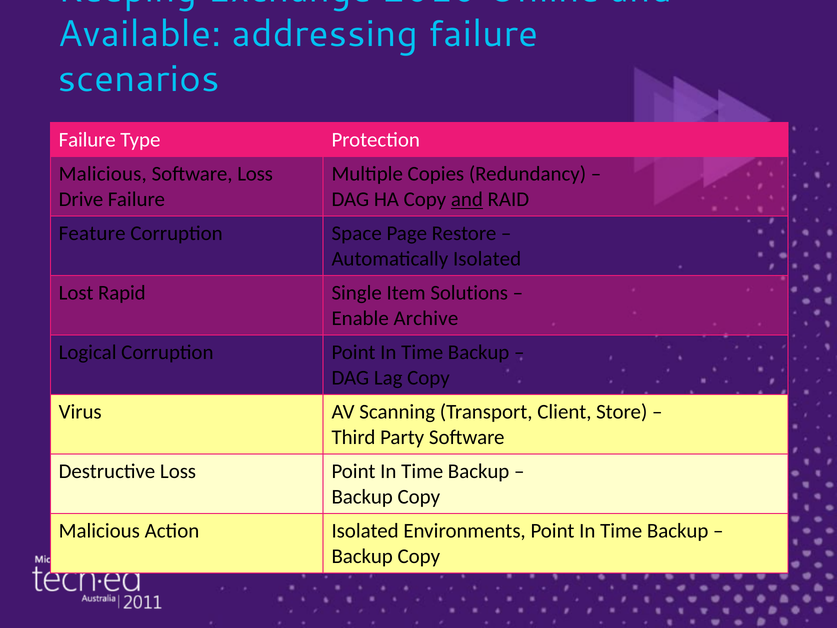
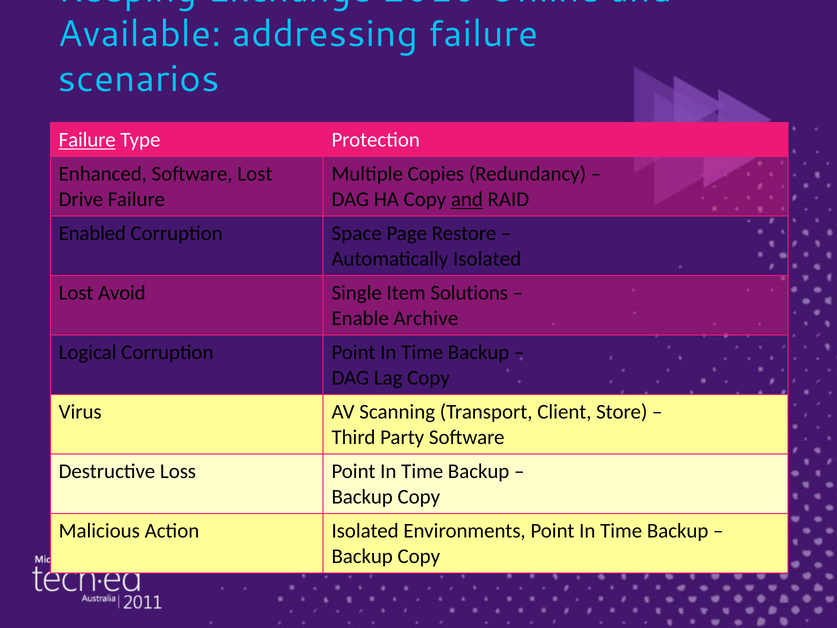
Failure at (87, 140) underline: none -> present
Malicious at (103, 174): Malicious -> Enhanced
Software Loss: Loss -> Lost
Feature: Feature -> Enabled
Rapid: Rapid -> Avoid
